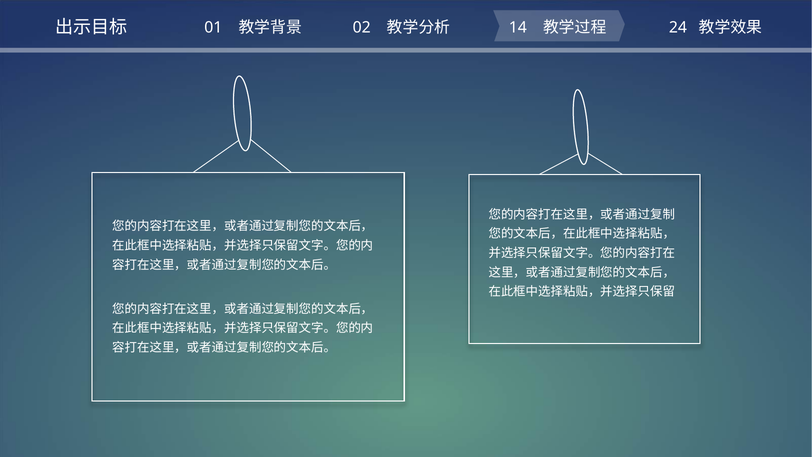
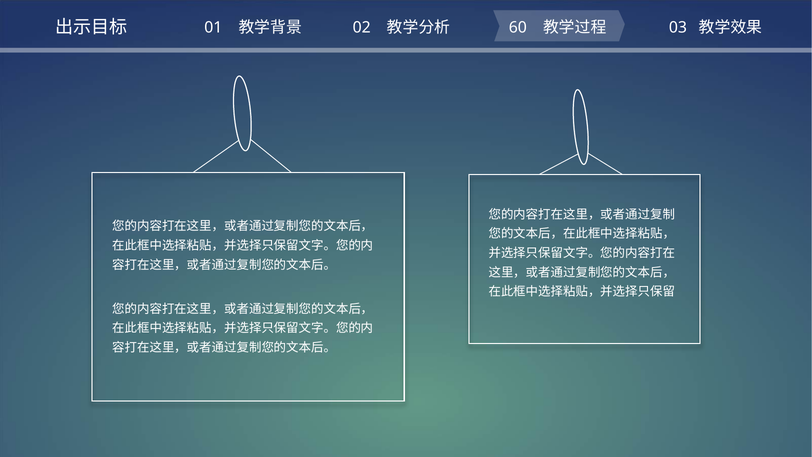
14: 14 -> 60
24: 24 -> 03
